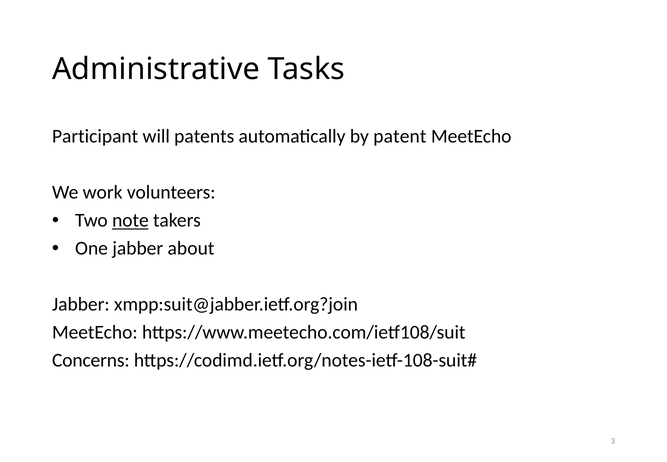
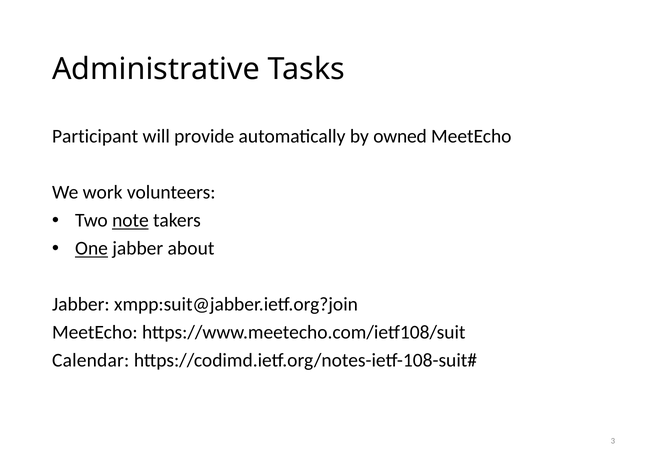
patents: patents -> provide
patent: patent -> owned
One underline: none -> present
Concerns: Concerns -> Calendar
